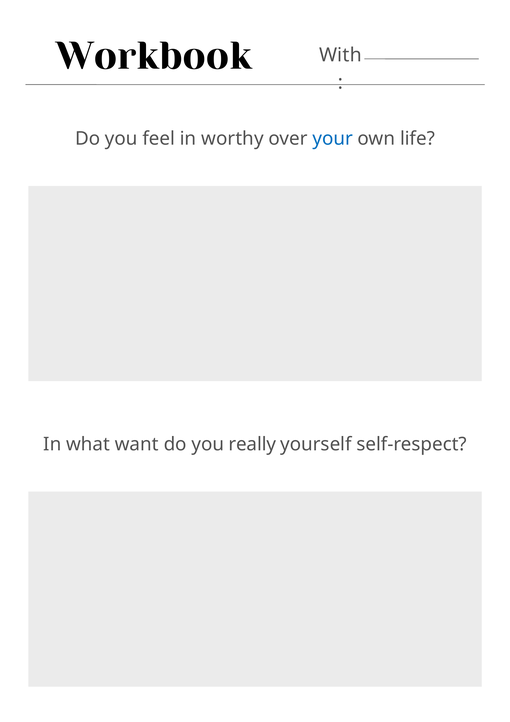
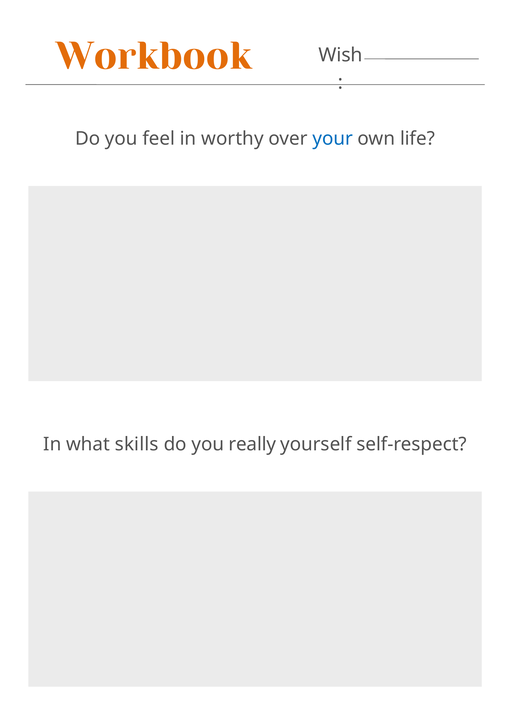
Workbook colour: black -> orange
With: With -> Wish
want: want -> skills
